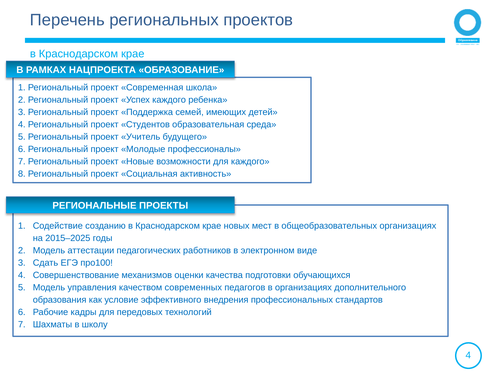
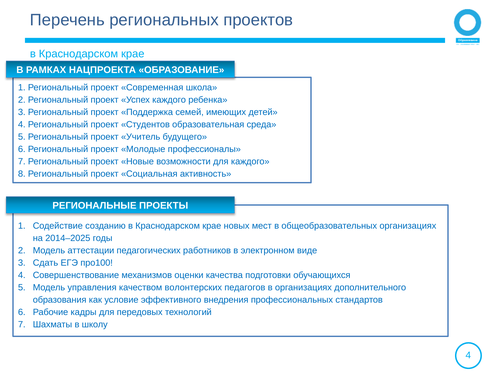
2015–2025: 2015–2025 -> 2014–2025
современных: современных -> волонтерских
